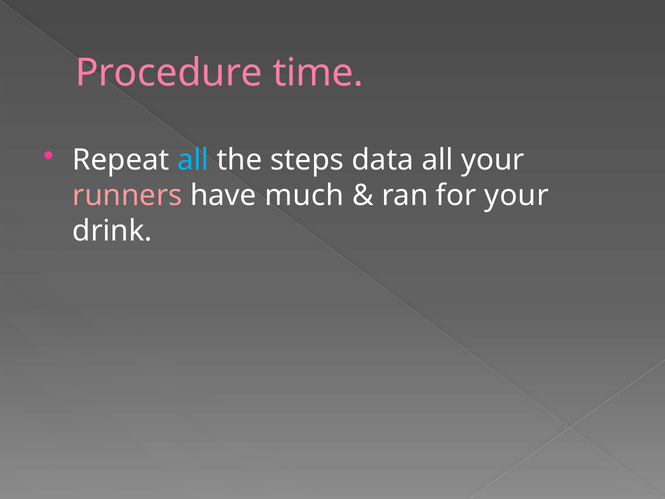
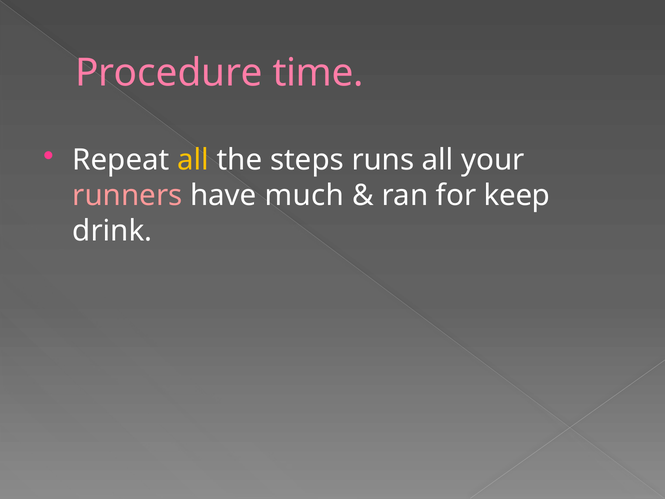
all at (193, 160) colour: light blue -> yellow
data: data -> runs
for your: your -> keep
